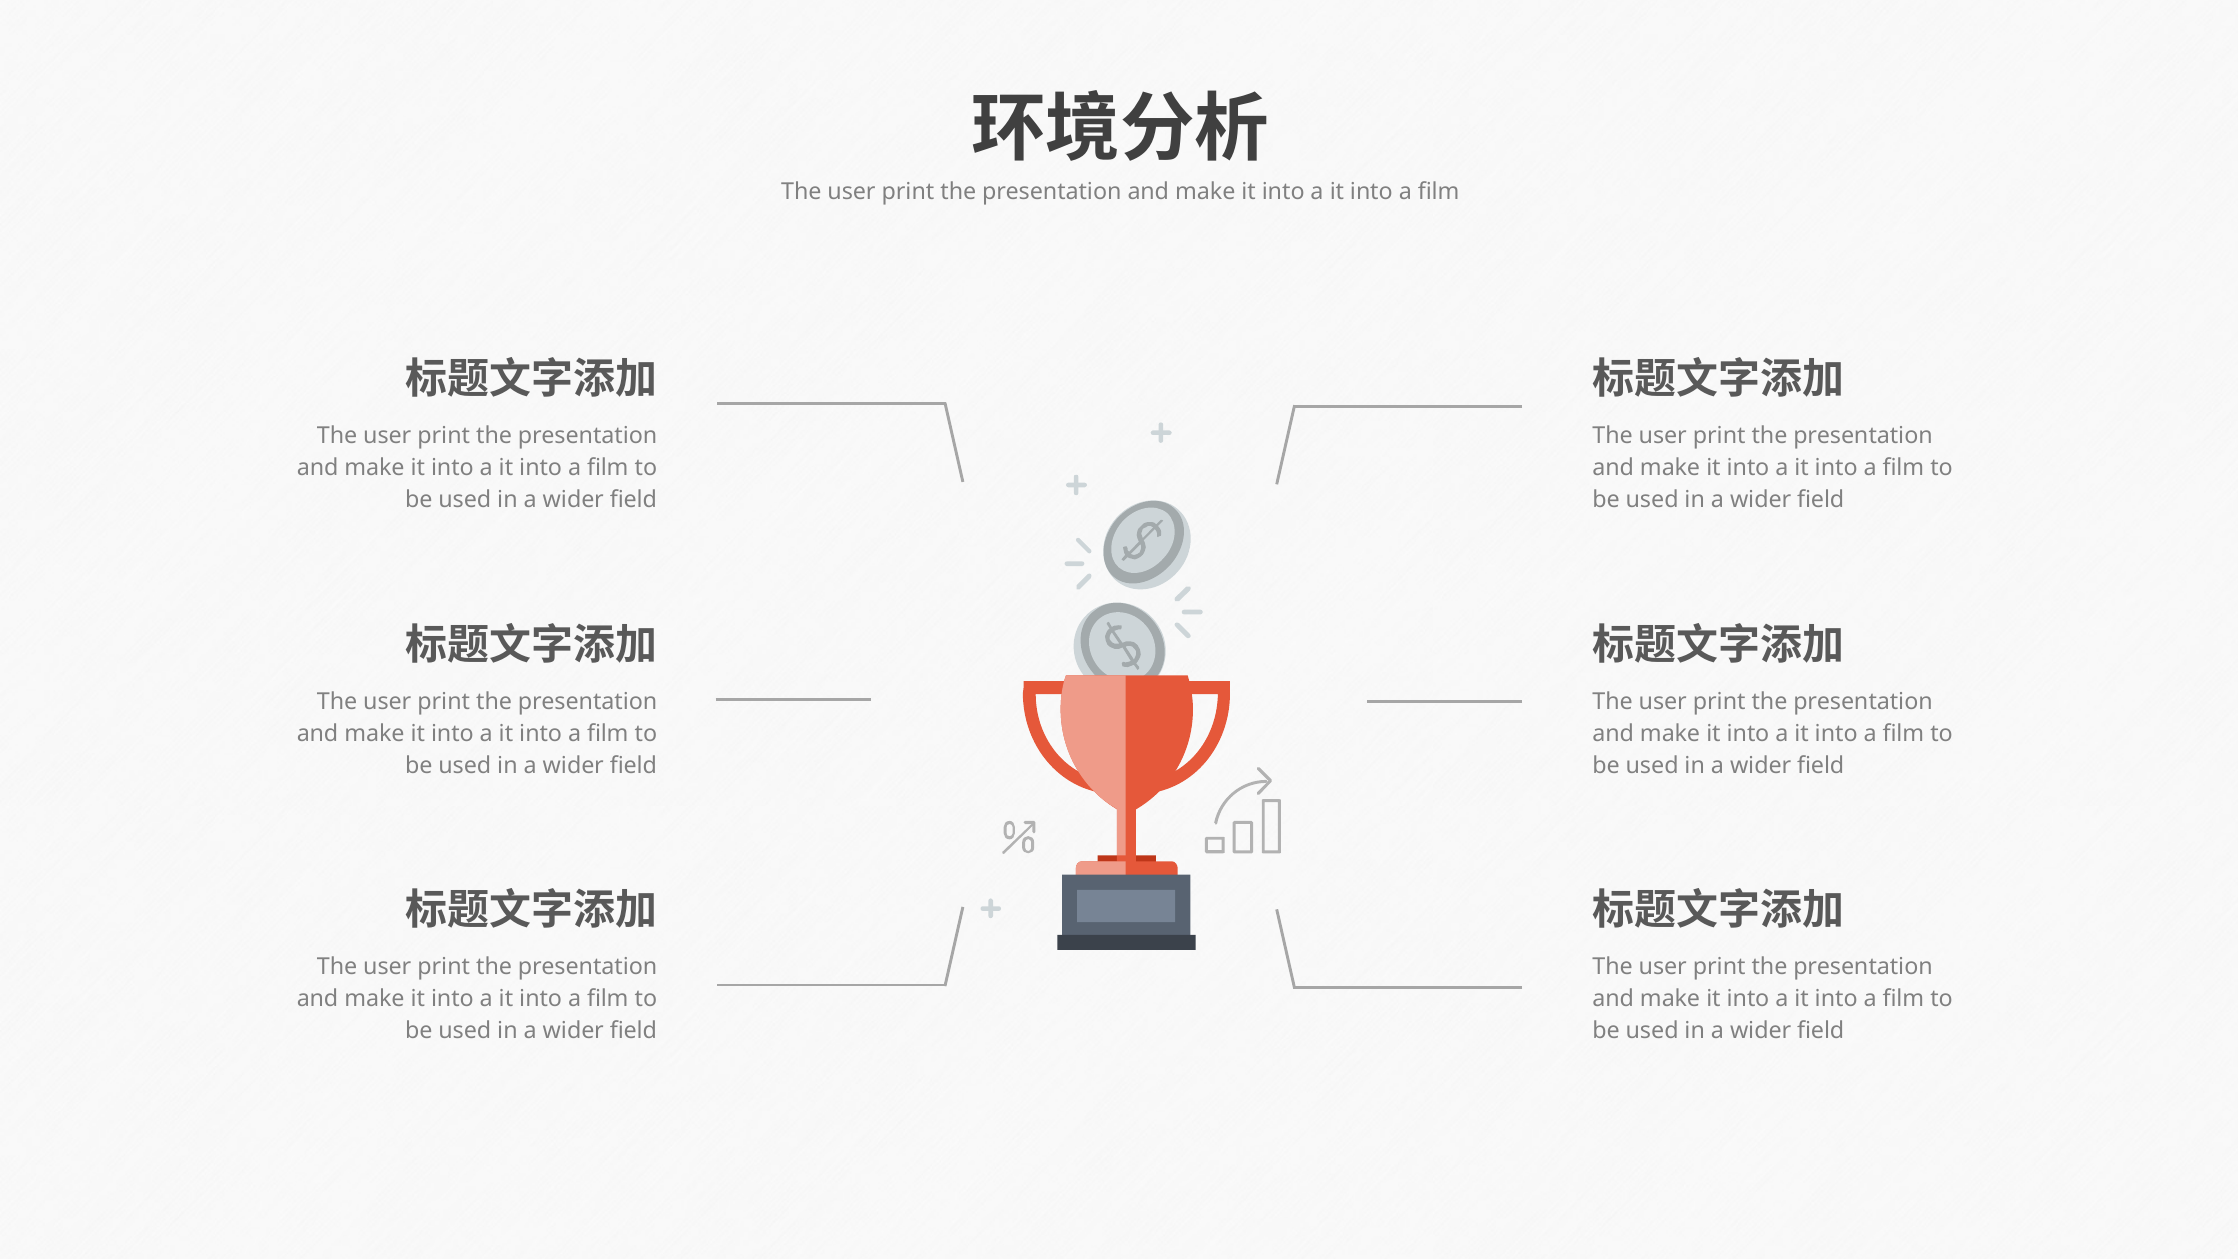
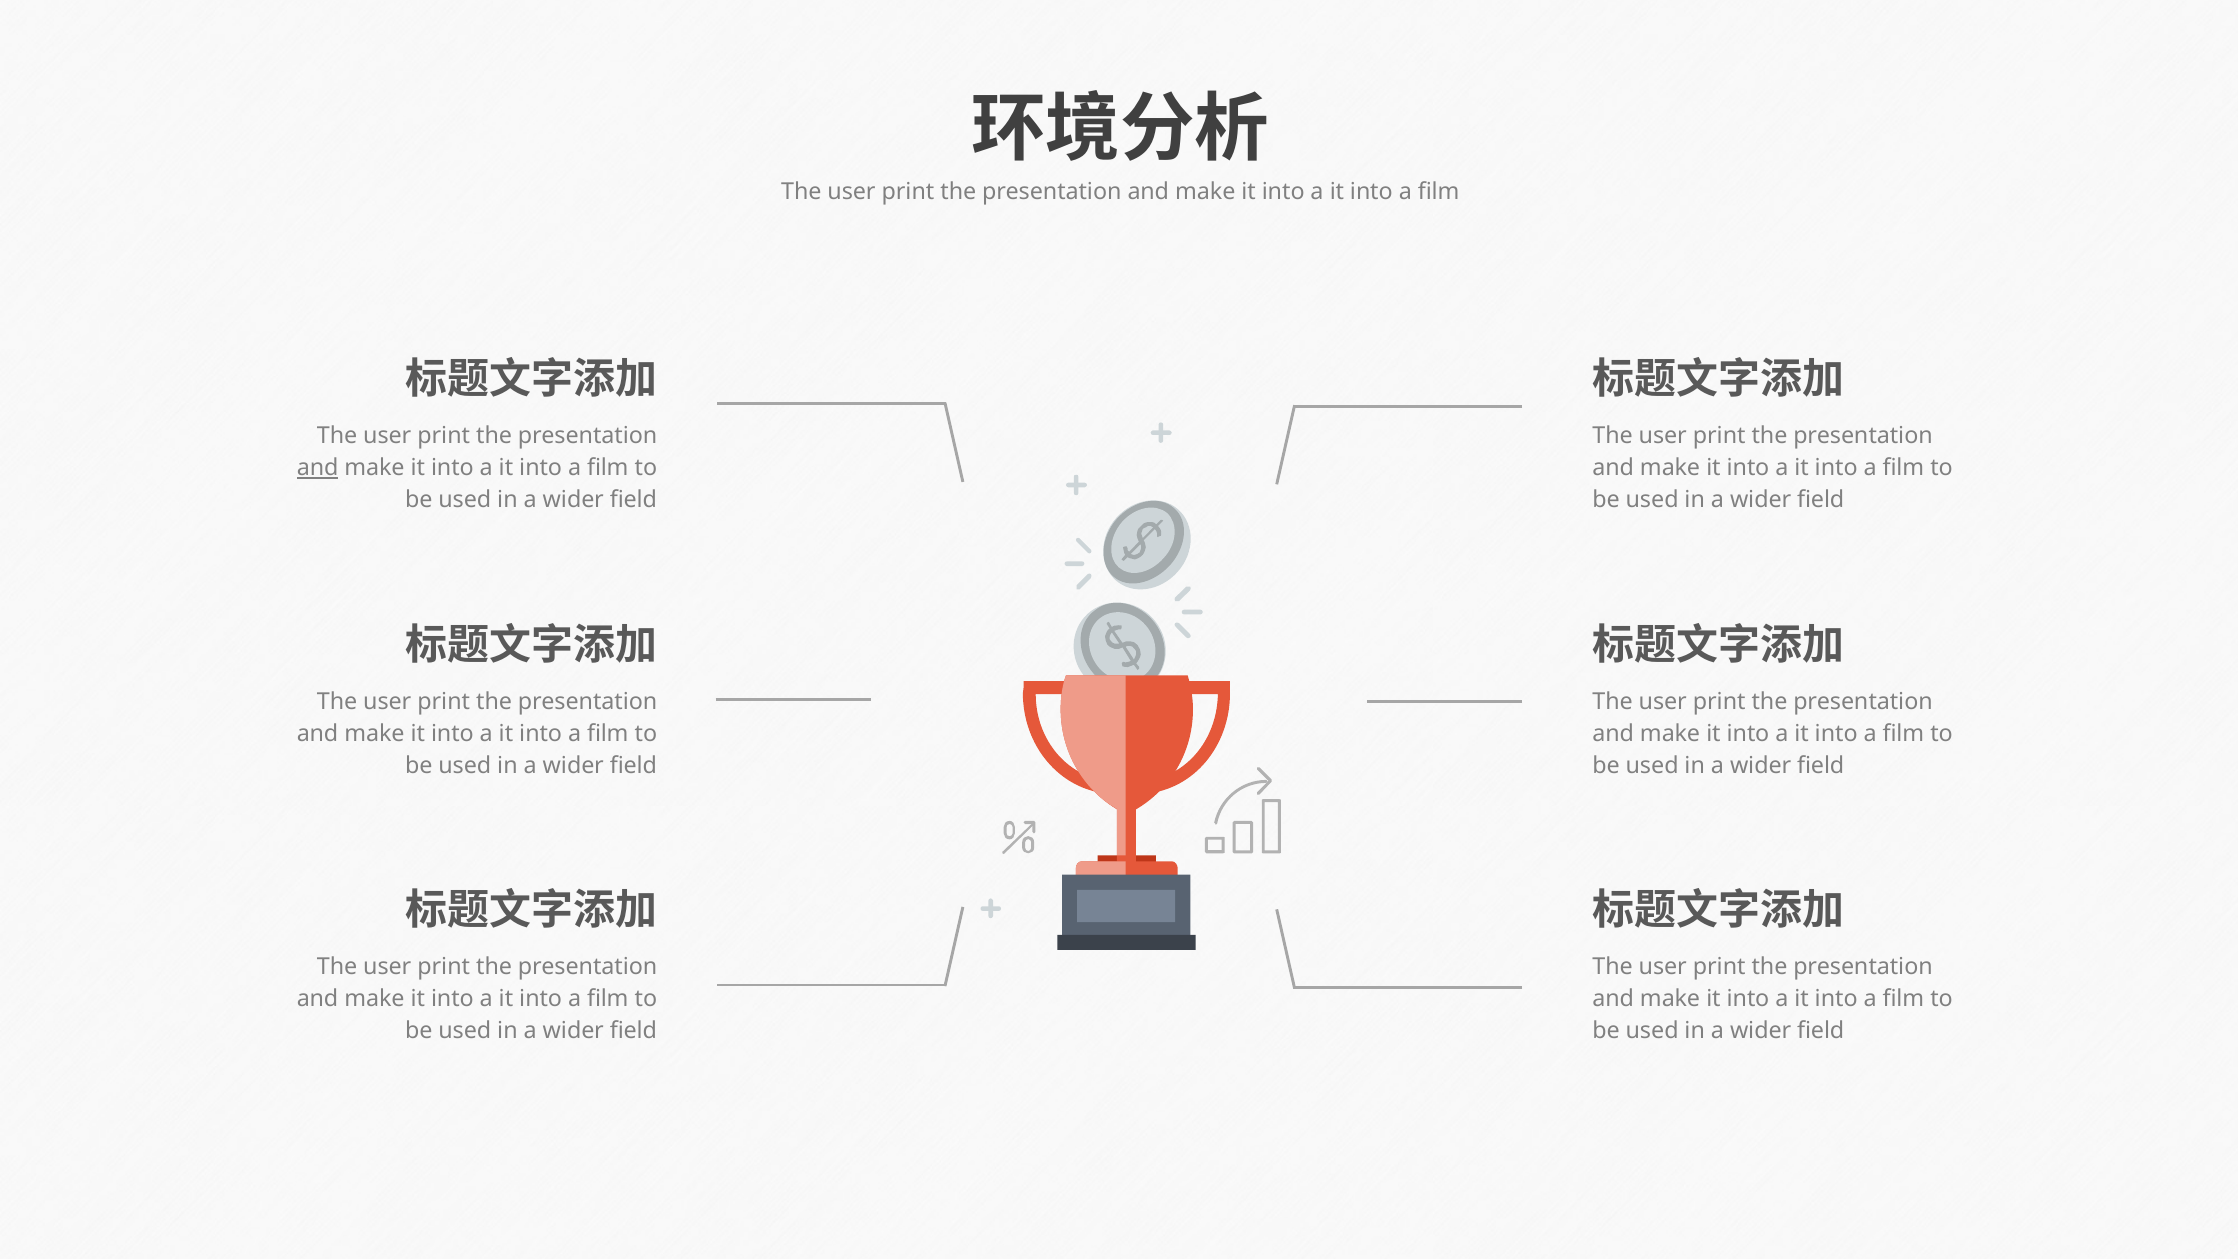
and at (318, 468) underline: none -> present
